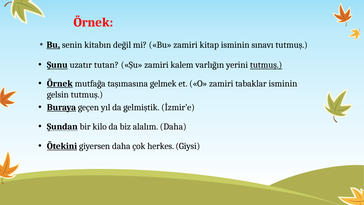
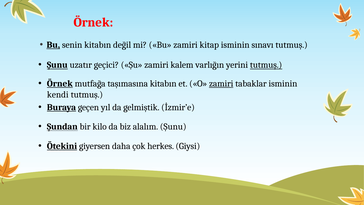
tutan: tutan -> geçici
taşımasına gelmek: gelmek -> kitabın
zamiri at (221, 83) underline: none -> present
gelsin: gelsin -> kendi
alalım Daha: Daha -> Şunu
